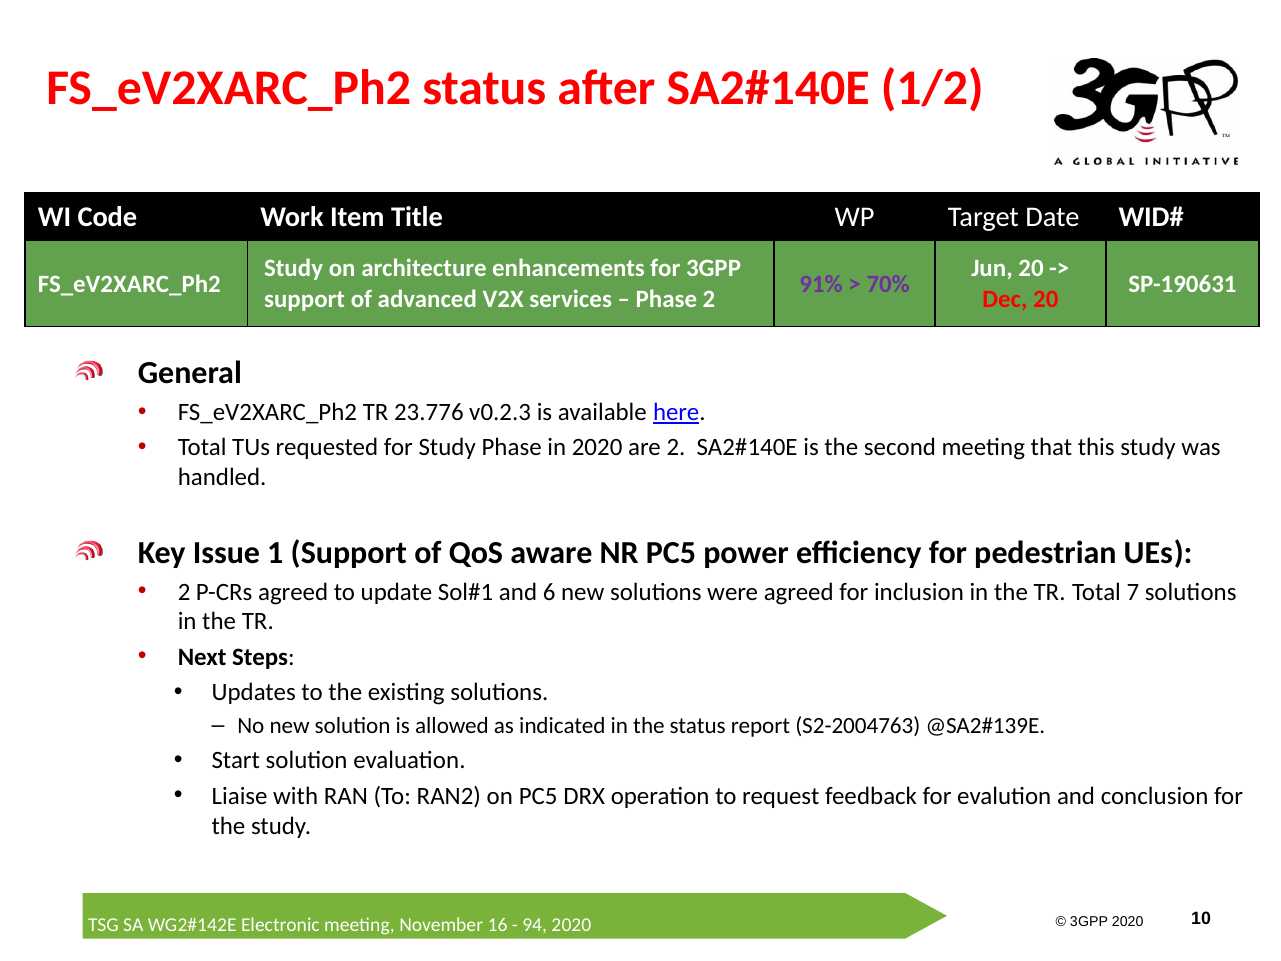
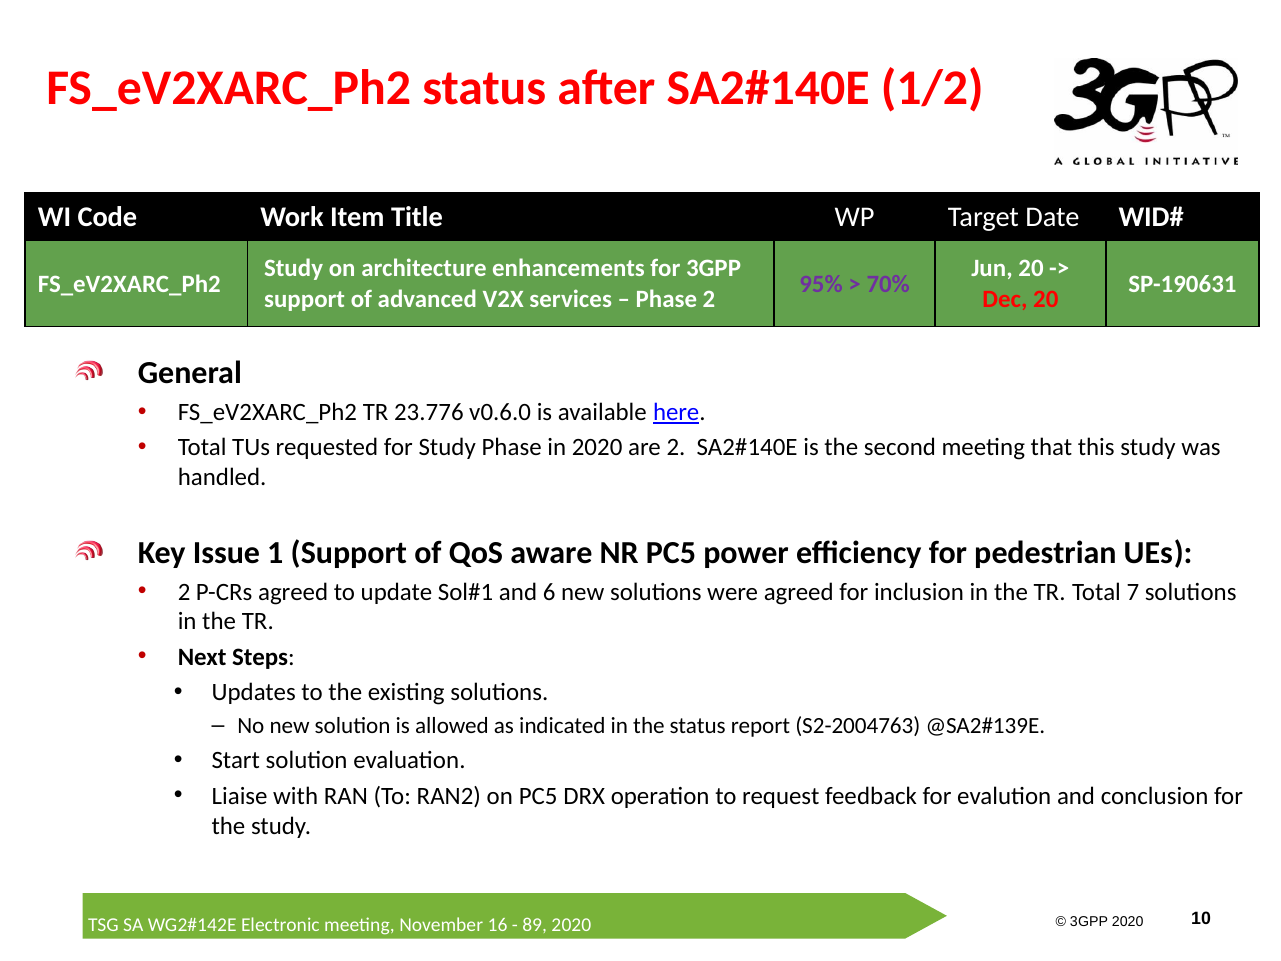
91%: 91% -> 95%
v0.2.3: v0.2.3 -> v0.6.0
94: 94 -> 89
